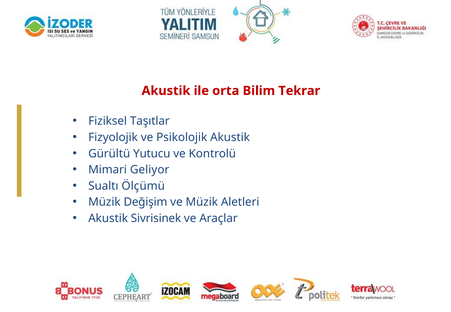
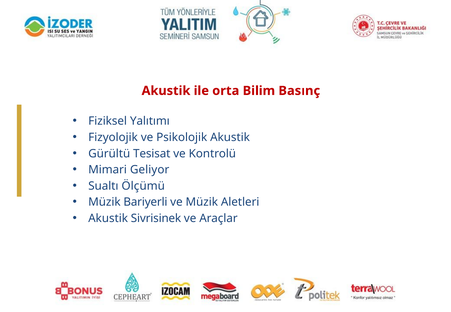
Tekrar: Tekrar -> Basınç
Taşıtlar: Taşıtlar -> Yalıtımı
Yutucu: Yutucu -> Tesisat
Değişim: Değişim -> Bariyerli
